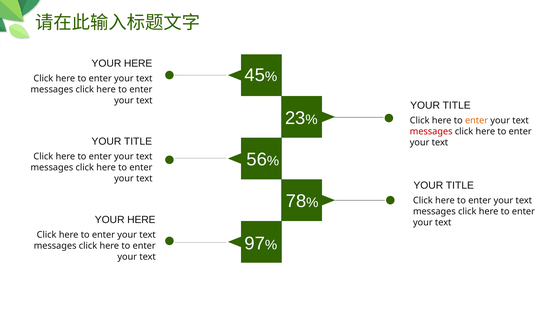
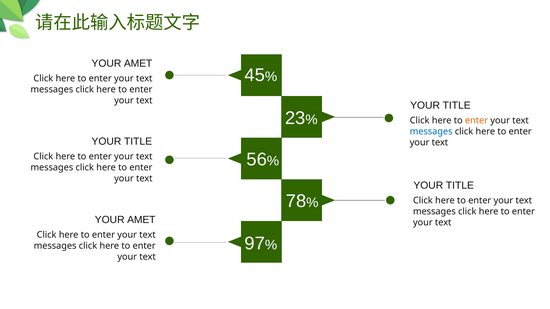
HERE at (138, 63): HERE -> AMET
messages at (431, 132) colour: red -> blue
HERE at (141, 220): HERE -> AMET
